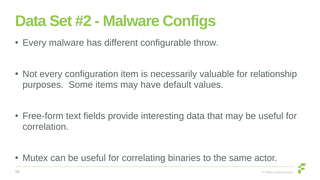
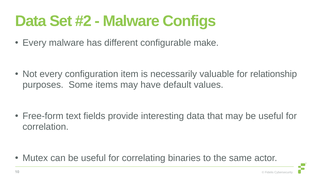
throw: throw -> make
